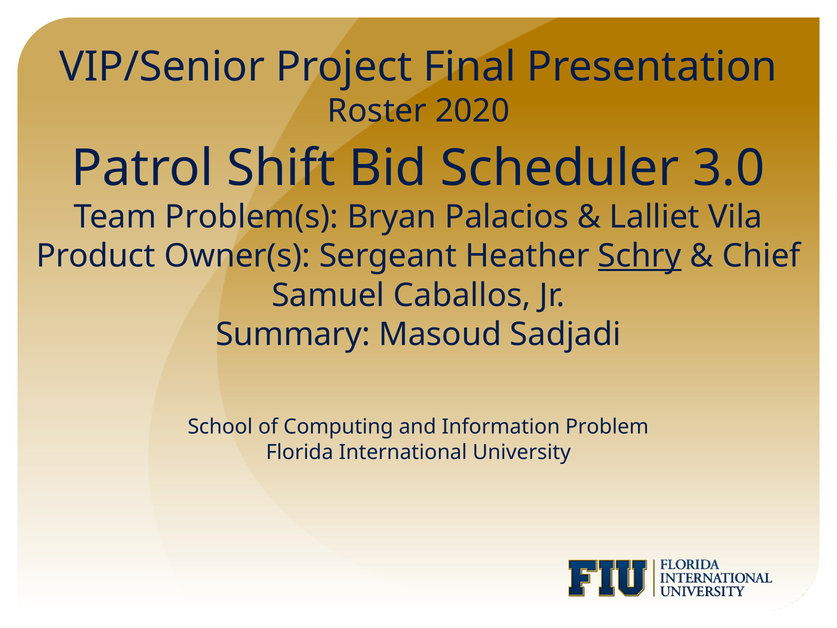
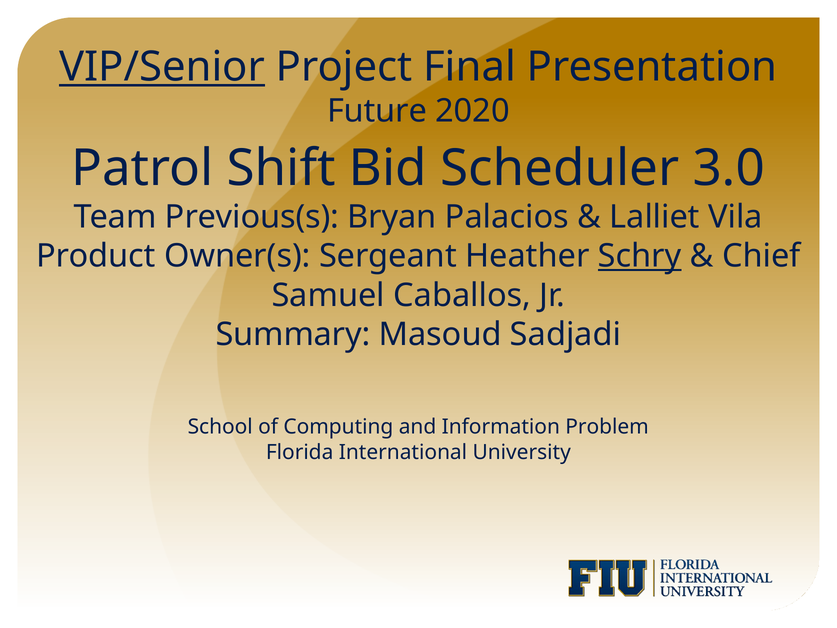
VIP/Senior underline: none -> present
Roster: Roster -> Future
Problem(s: Problem(s -> Previous(s
